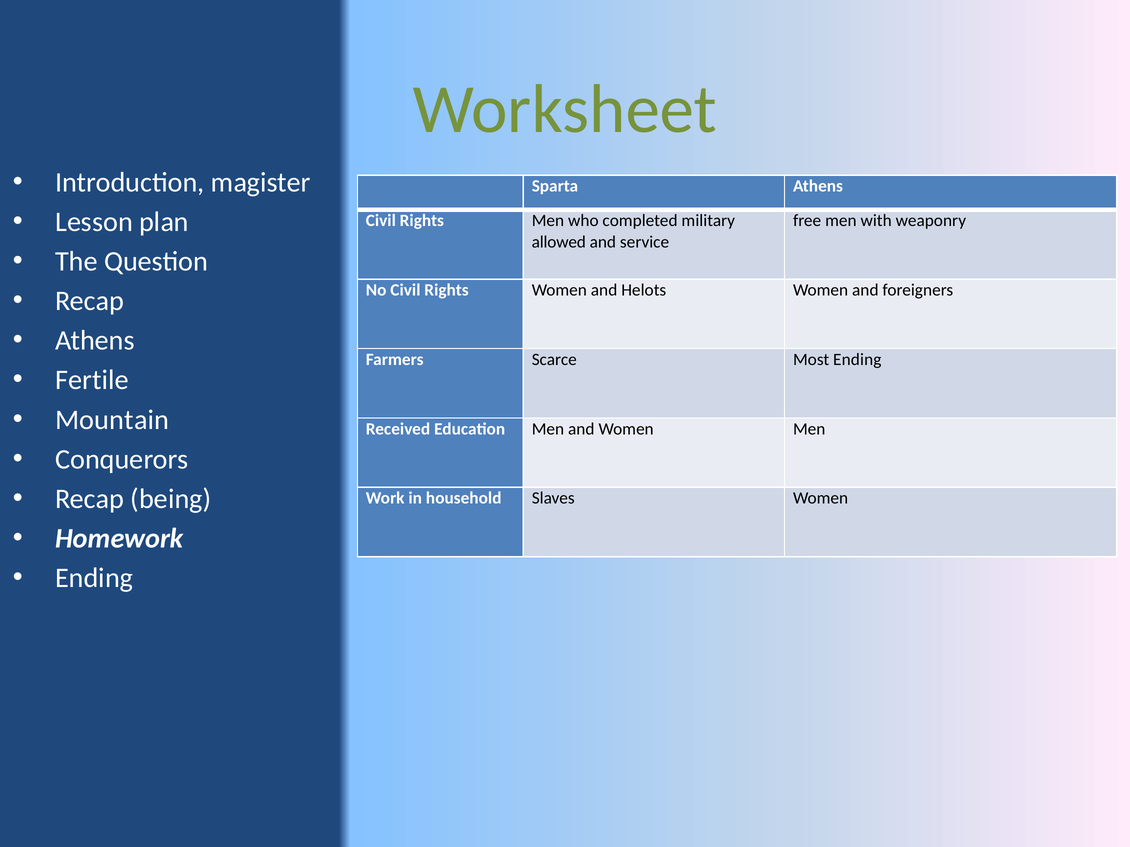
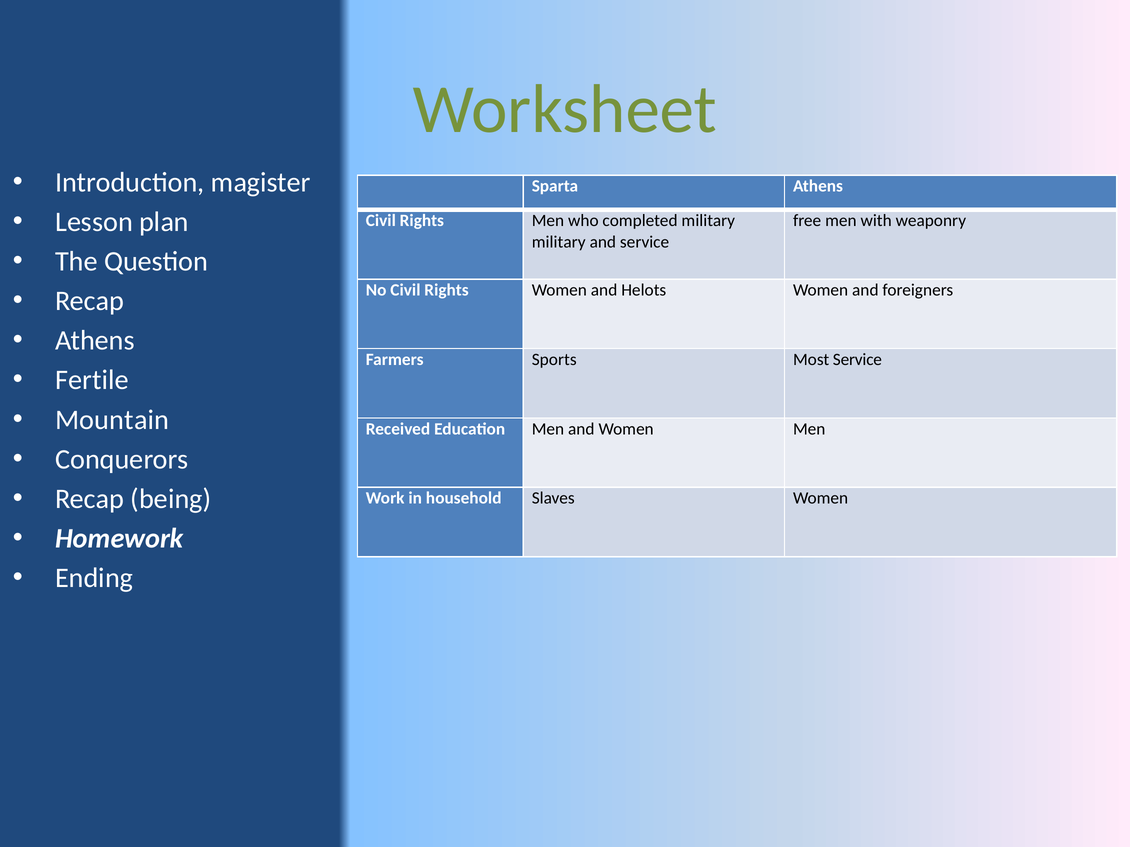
allowed at (559, 242): allowed -> military
Scarce: Scarce -> Sports
Most Ending: Ending -> Service
